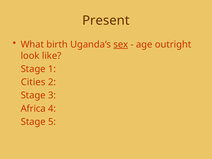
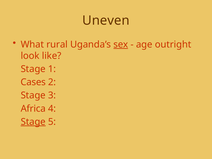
Present: Present -> Uneven
birth: birth -> rural
Cities: Cities -> Cases
Stage at (33, 122) underline: none -> present
